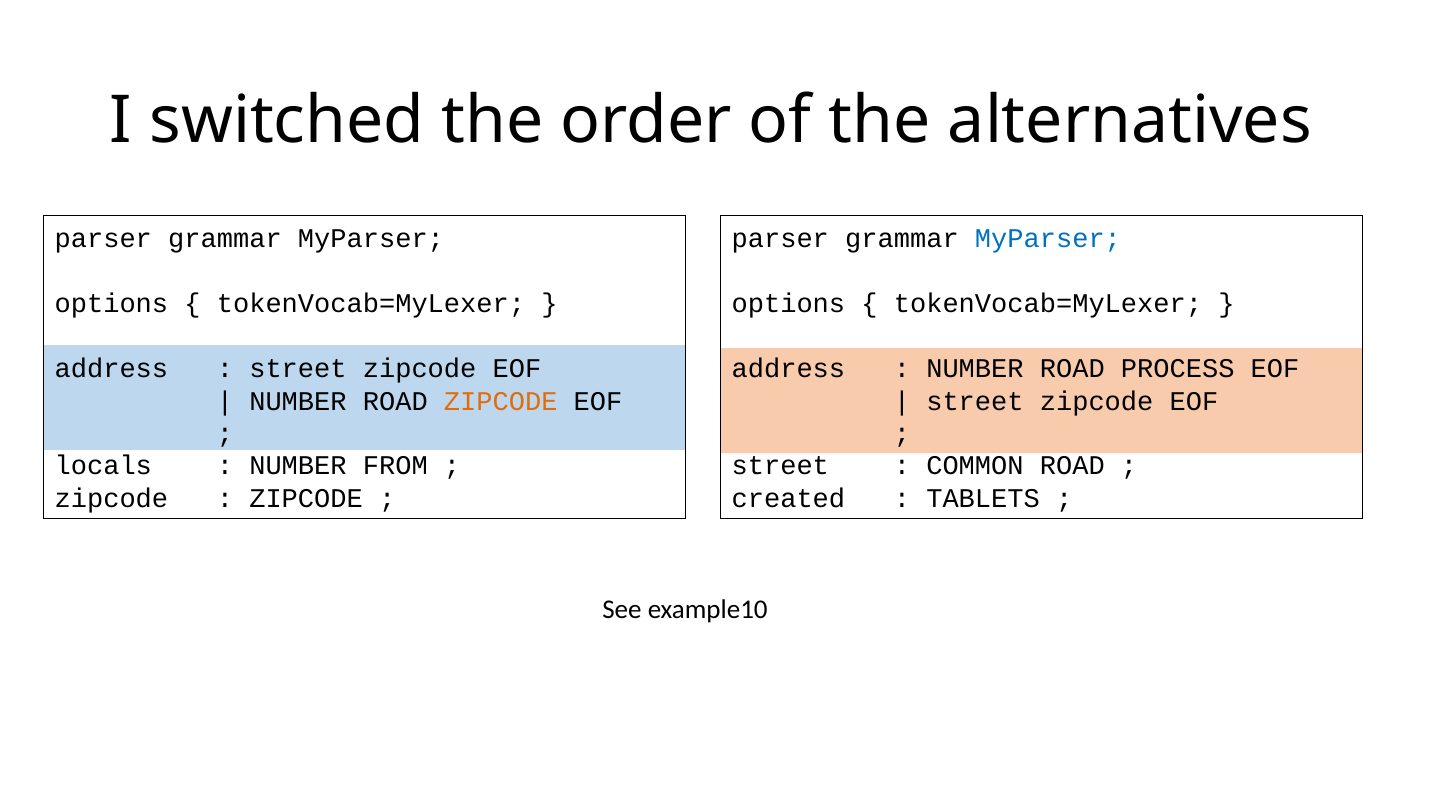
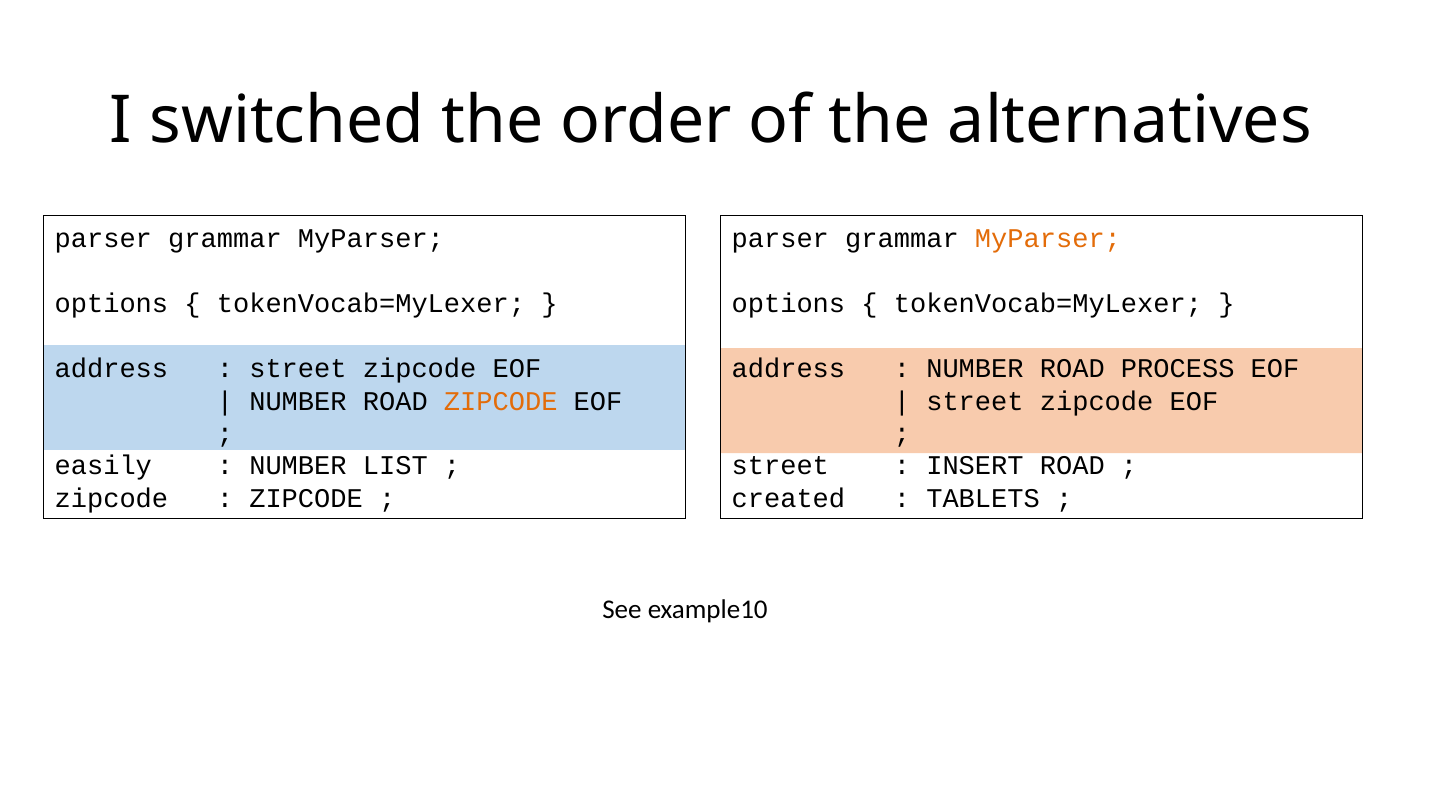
MyParser at (1048, 239) colour: blue -> orange
locals: locals -> easily
FROM: FROM -> LIST
COMMON: COMMON -> INSERT
